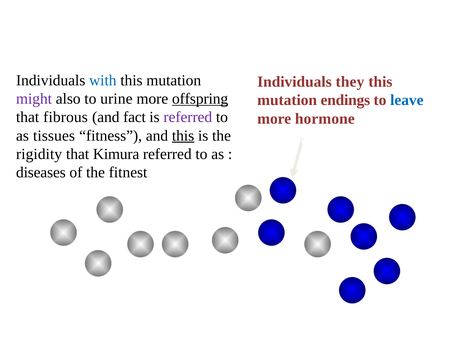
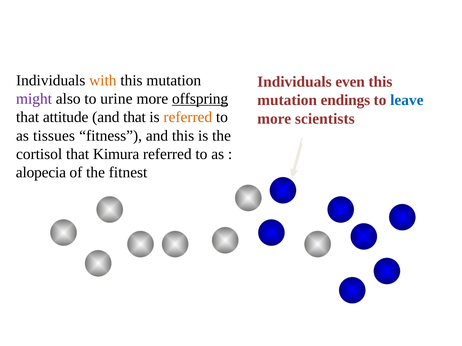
with colour: blue -> orange
they: they -> even
fibrous: fibrous -> attitude
and fact: fact -> that
referred at (188, 117) colour: purple -> orange
hormone: hormone -> scientists
this at (183, 136) underline: present -> none
rigidity: rigidity -> cortisol
diseases: diseases -> alopecia
